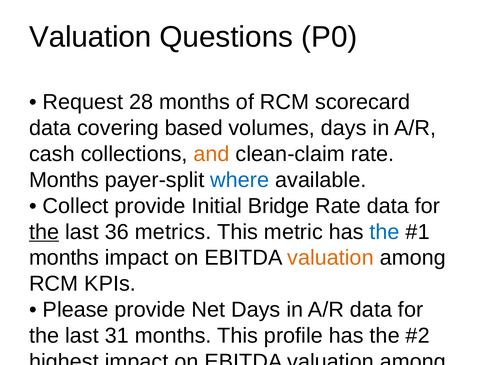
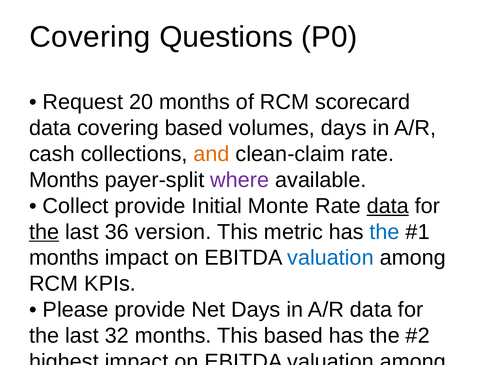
Valuation at (90, 37): Valuation -> Covering
28: 28 -> 20
where colour: blue -> purple
Bridge: Bridge -> Monte
data at (388, 206) underline: none -> present
metrics: metrics -> version
valuation at (330, 257) colour: orange -> blue
31: 31 -> 32
This profile: profile -> based
